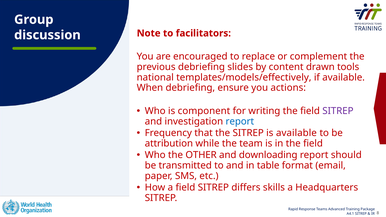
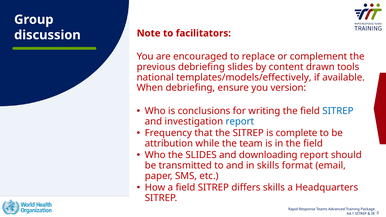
actions: actions -> version
component: component -> conclusions
SITREP at (338, 111) colour: purple -> blue
is available: available -> complete
the OTHER: OTHER -> SLIDES
in table: table -> skills
